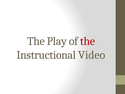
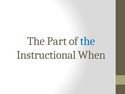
Play: Play -> Part
the at (88, 41) colour: red -> blue
Video: Video -> When
